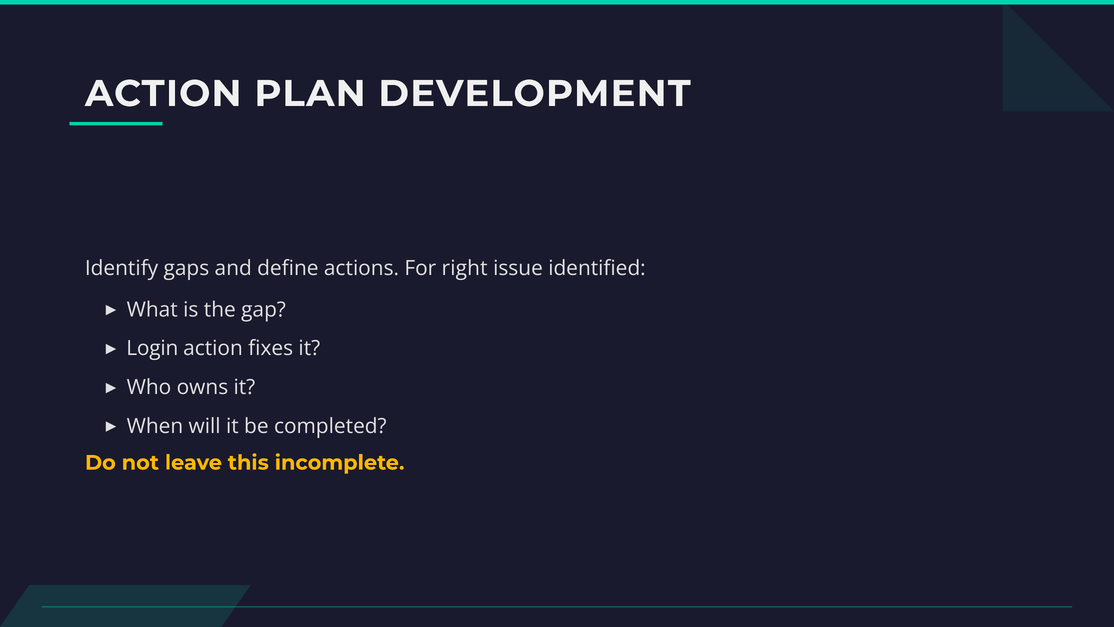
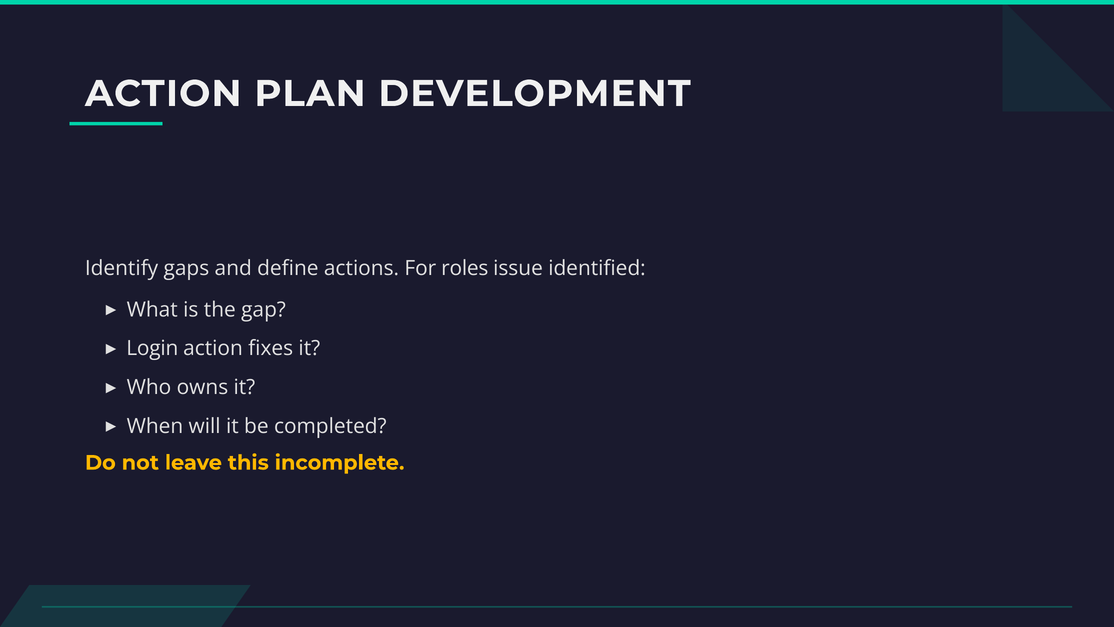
right: right -> roles
